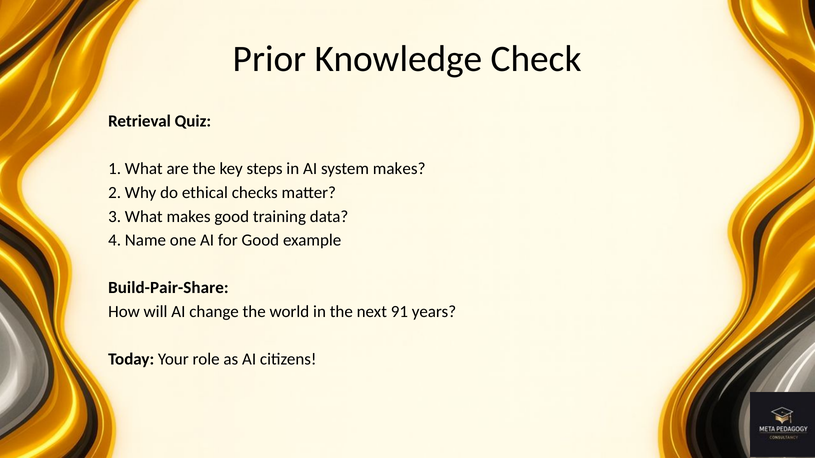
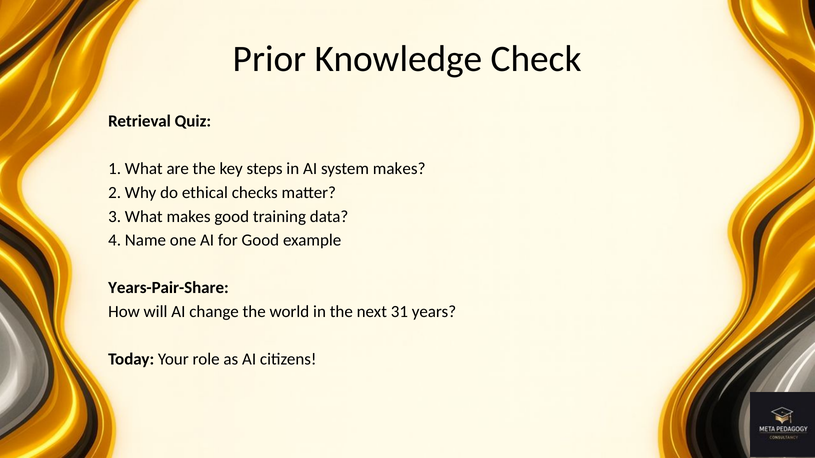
Build-Pair-Share: Build-Pair-Share -> Years-Pair-Share
91: 91 -> 31
